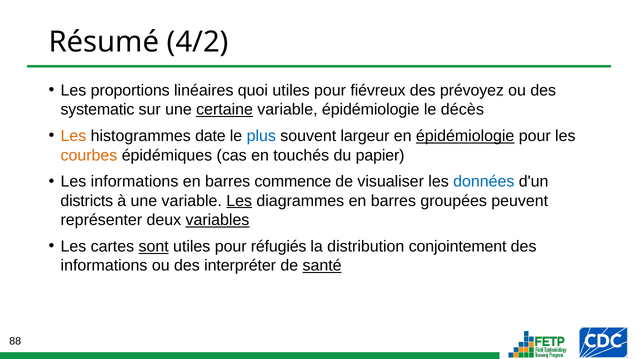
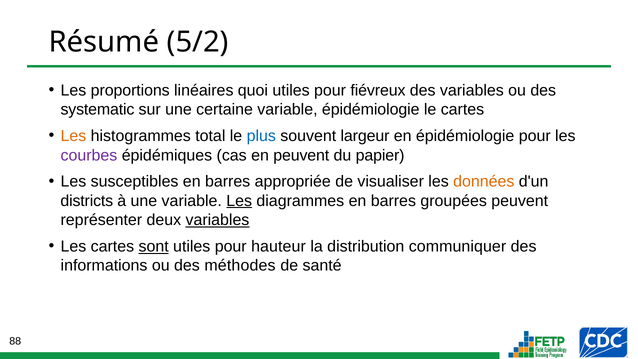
4/2: 4/2 -> 5/2
des prévoyez: prévoyez -> variables
certaine underline: present -> none
le décès: décès -> cartes
date: date -> total
épidémiologie at (465, 136) underline: present -> none
courbes colour: orange -> purple
en touchés: touchés -> peuvent
Les informations: informations -> susceptibles
commence: commence -> appropriée
données colour: blue -> orange
réfugiés: réfugiés -> hauteur
conjointement: conjointement -> communiquer
interpréter: interpréter -> méthodes
santé underline: present -> none
